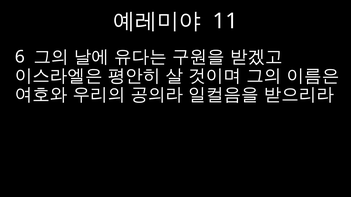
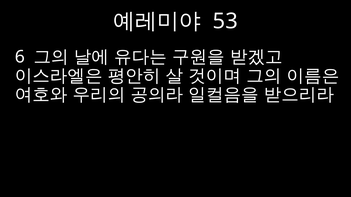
11: 11 -> 53
